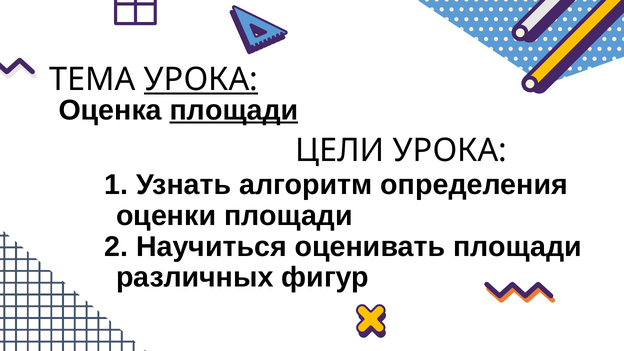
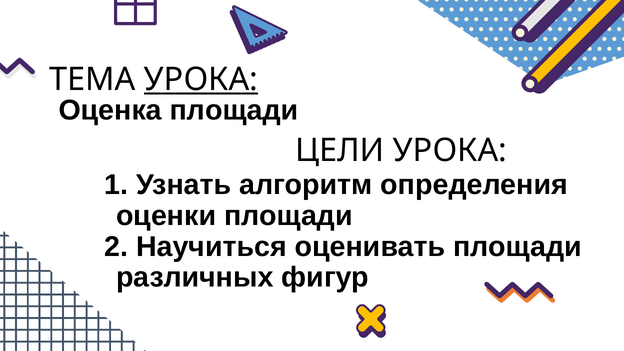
площади at (234, 110) underline: present -> none
